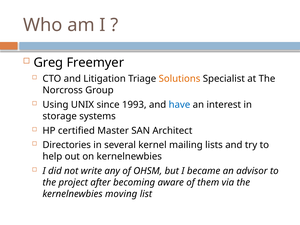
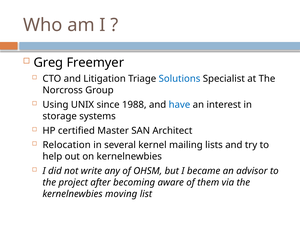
Solutions colour: orange -> blue
1993: 1993 -> 1988
Directories: Directories -> Relocation
